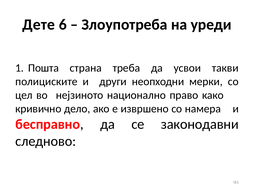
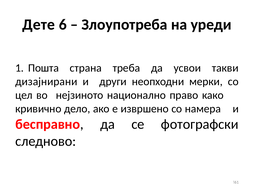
полициските: полициските -> дизајнирани
законодавни: законодавни -> фотографски
